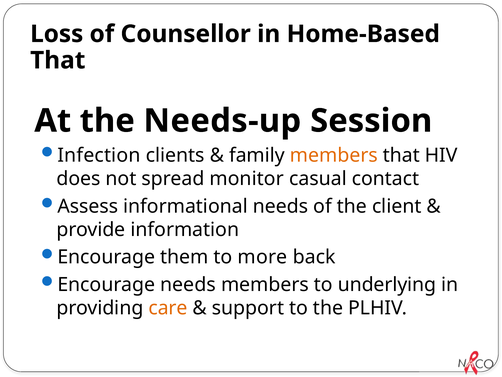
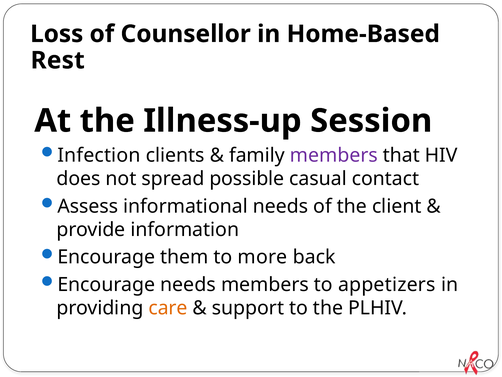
That at (58, 60): That -> Rest
Needs-up: Needs-up -> Illness-up
members at (334, 155) colour: orange -> purple
monitor: monitor -> possible
underlying: underlying -> appetizers
